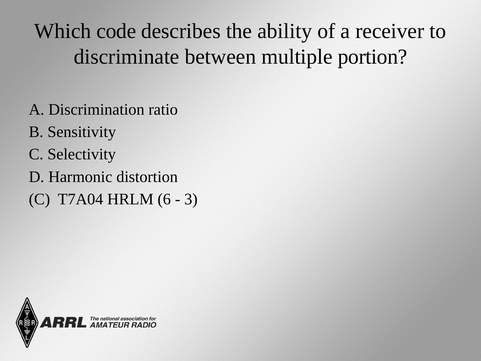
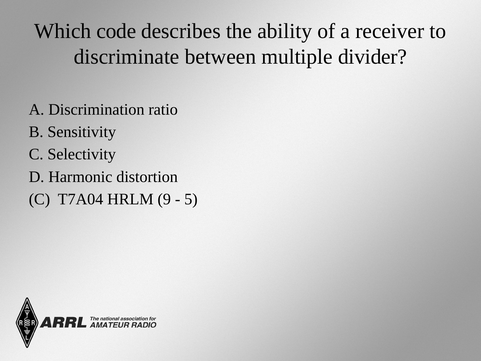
portion: portion -> divider
6: 6 -> 9
3: 3 -> 5
